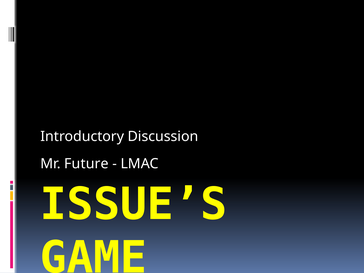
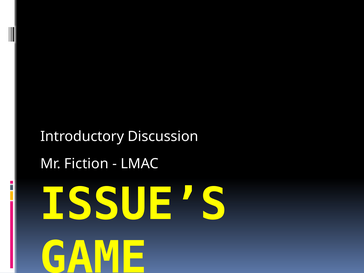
Future: Future -> Fiction
